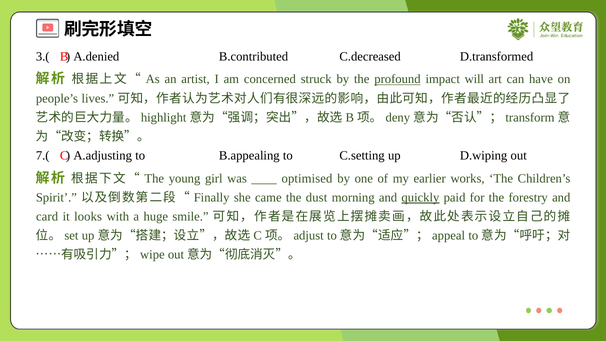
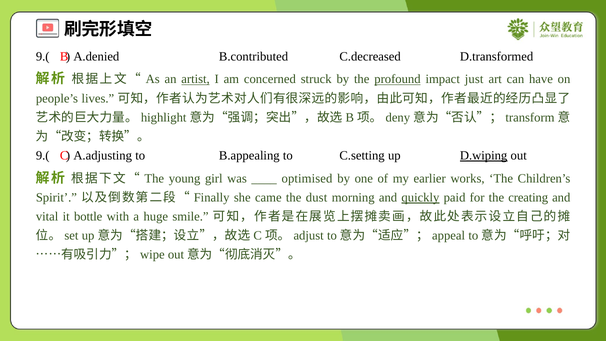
3.( at (43, 57): 3.( -> 9.(
artist underline: none -> present
will: will -> just
7.( at (43, 156): 7.( -> 9.(
D.wiping underline: none -> present
forestry: forestry -> creating
card: card -> vital
looks: looks -> bottle
